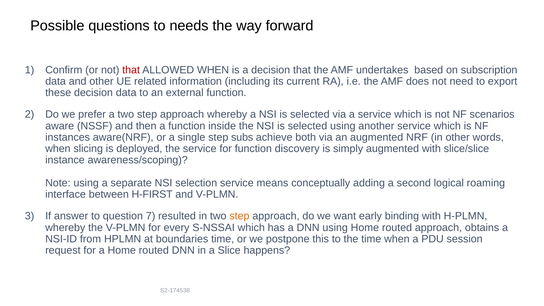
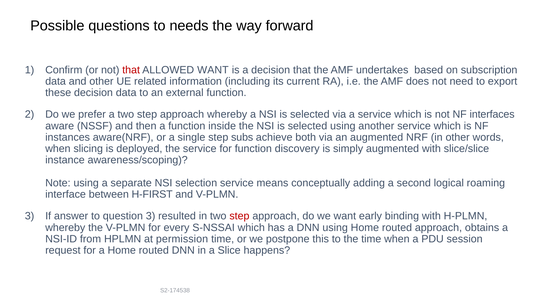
ALLOWED WHEN: WHEN -> WANT
scenarios: scenarios -> interfaces
question 7: 7 -> 3
step at (239, 216) colour: orange -> red
boundaries: boundaries -> permission
